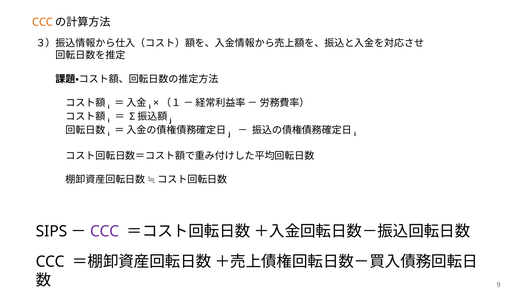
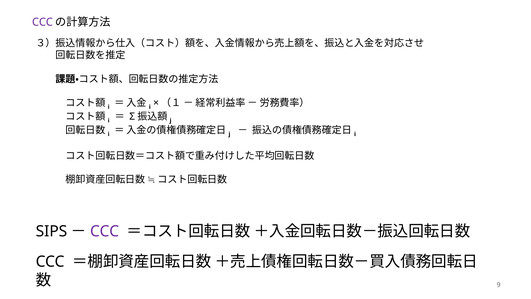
CCC at (42, 22) colour: orange -> purple
